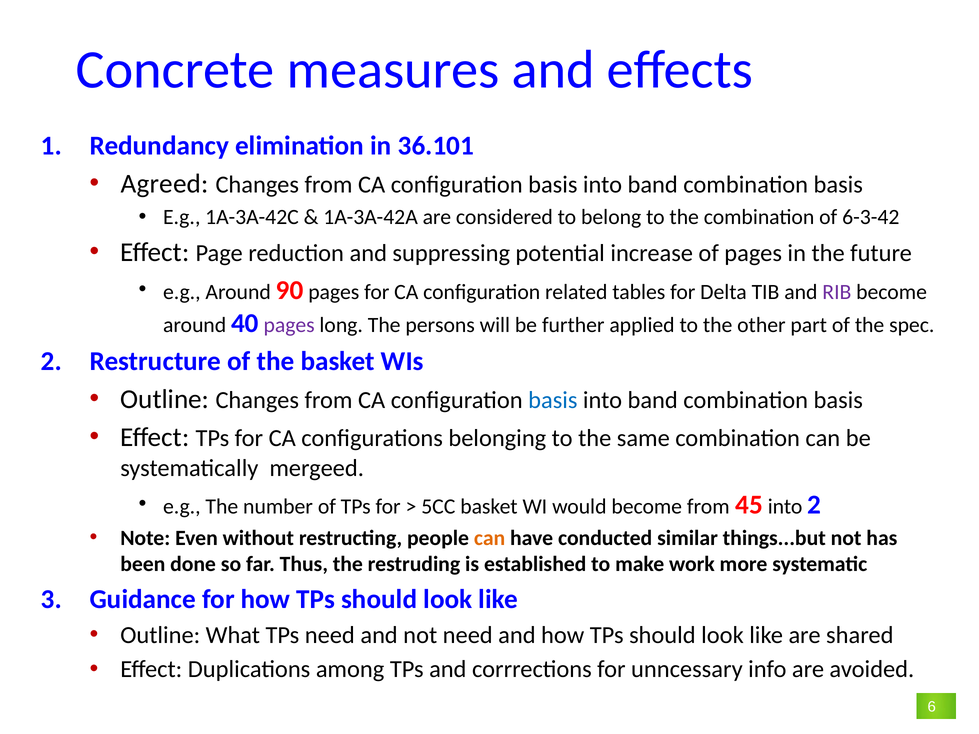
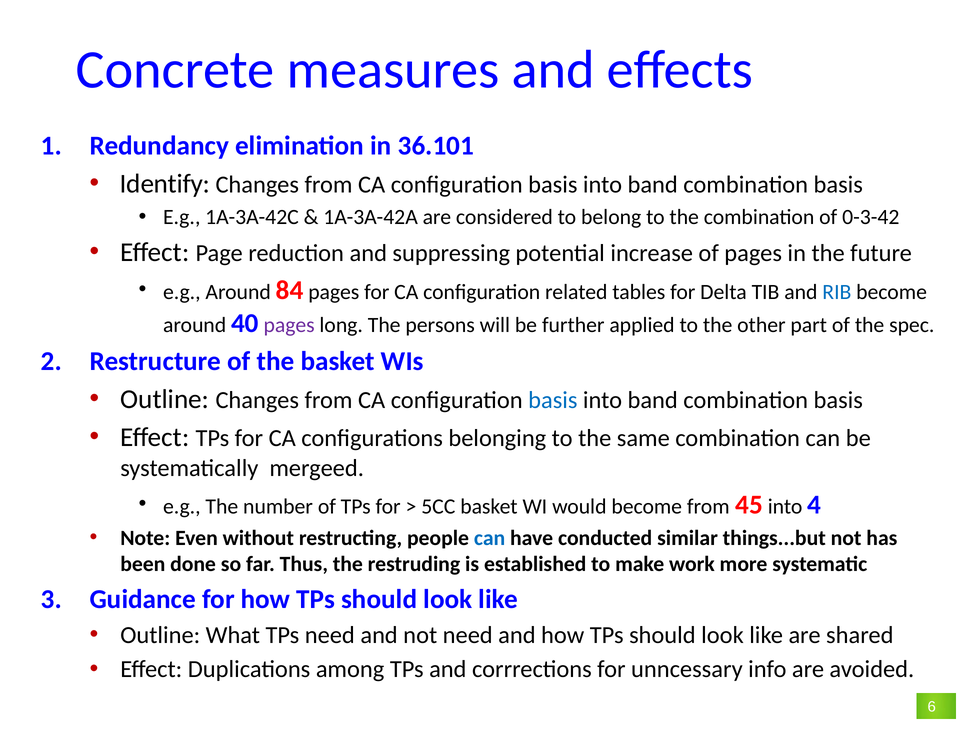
Agreed: Agreed -> Identify
6-3-42: 6-3-42 -> 0-3-42
90: 90 -> 84
RIB colour: purple -> blue
into 2: 2 -> 4
can at (490, 538) colour: orange -> blue
